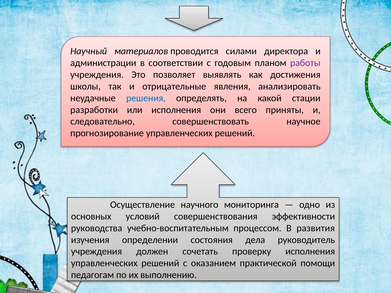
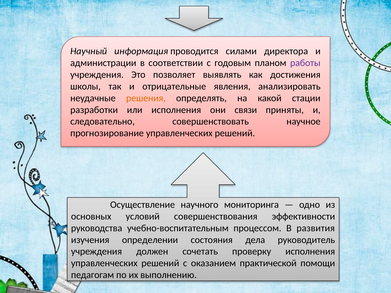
материалов: материалов -> информация
решения colour: blue -> orange
всего: всего -> связи
